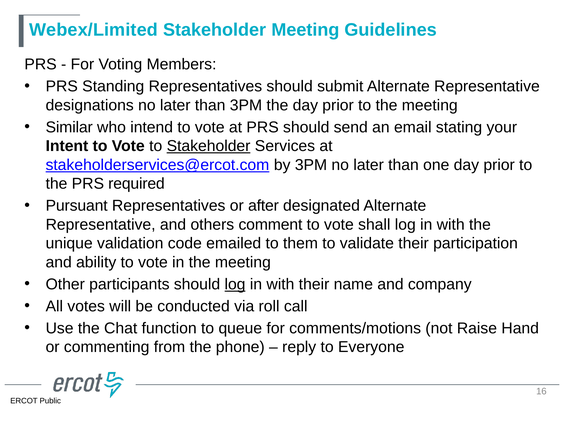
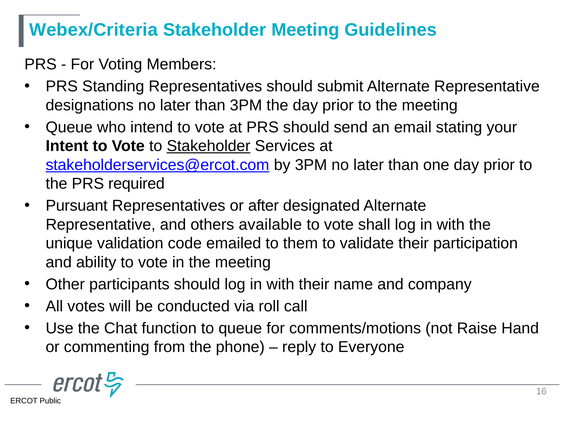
Webex/Limited: Webex/Limited -> Webex/Criteria
Similar at (69, 127): Similar -> Queue
comment: comment -> available
log at (235, 284) underline: present -> none
